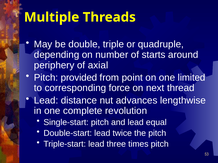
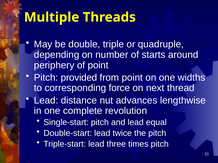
of axial: axial -> point
limited: limited -> widths
